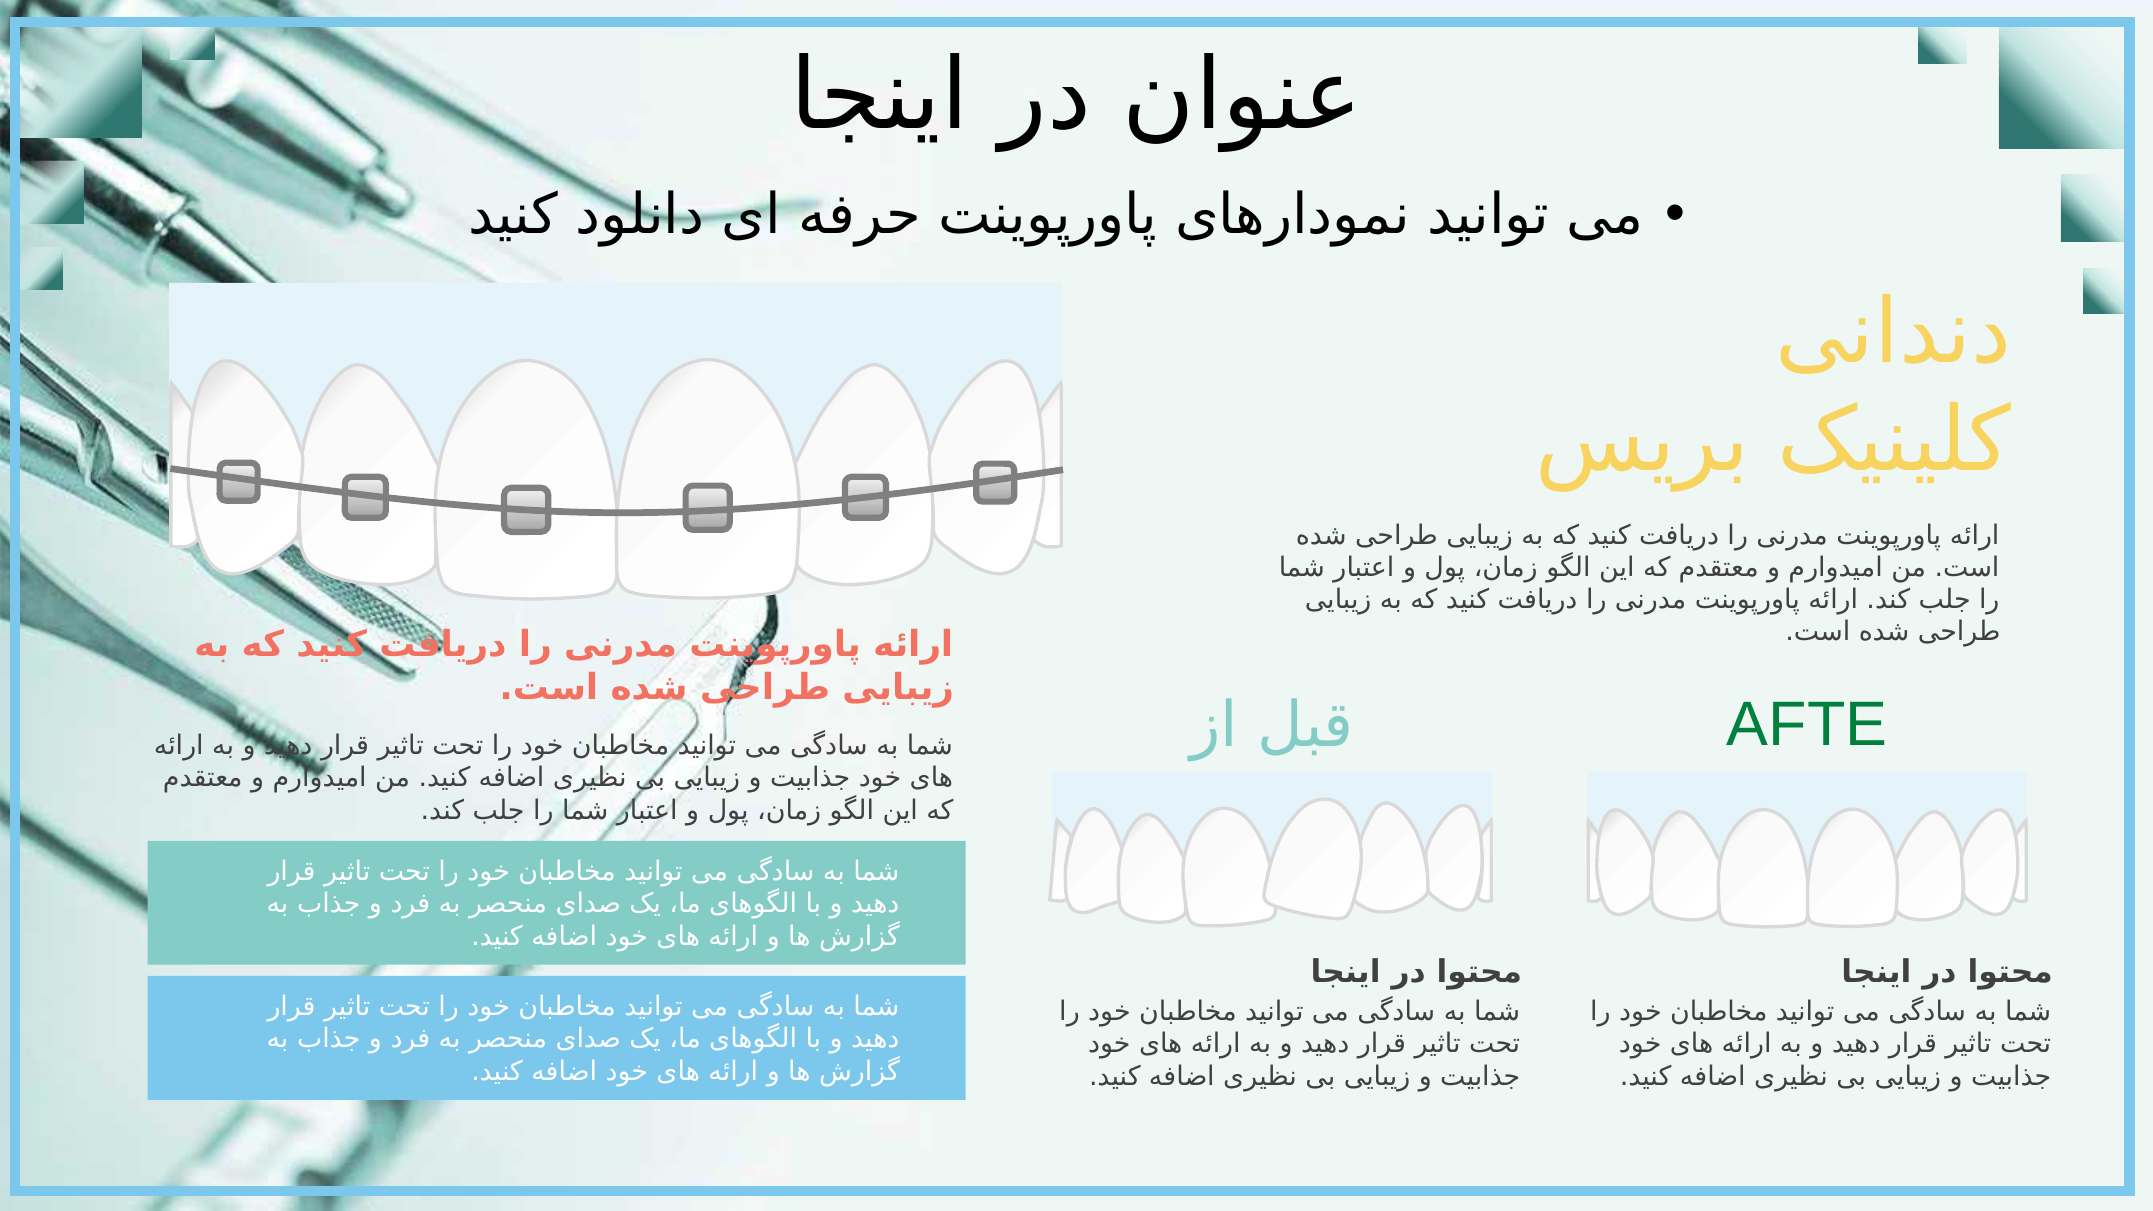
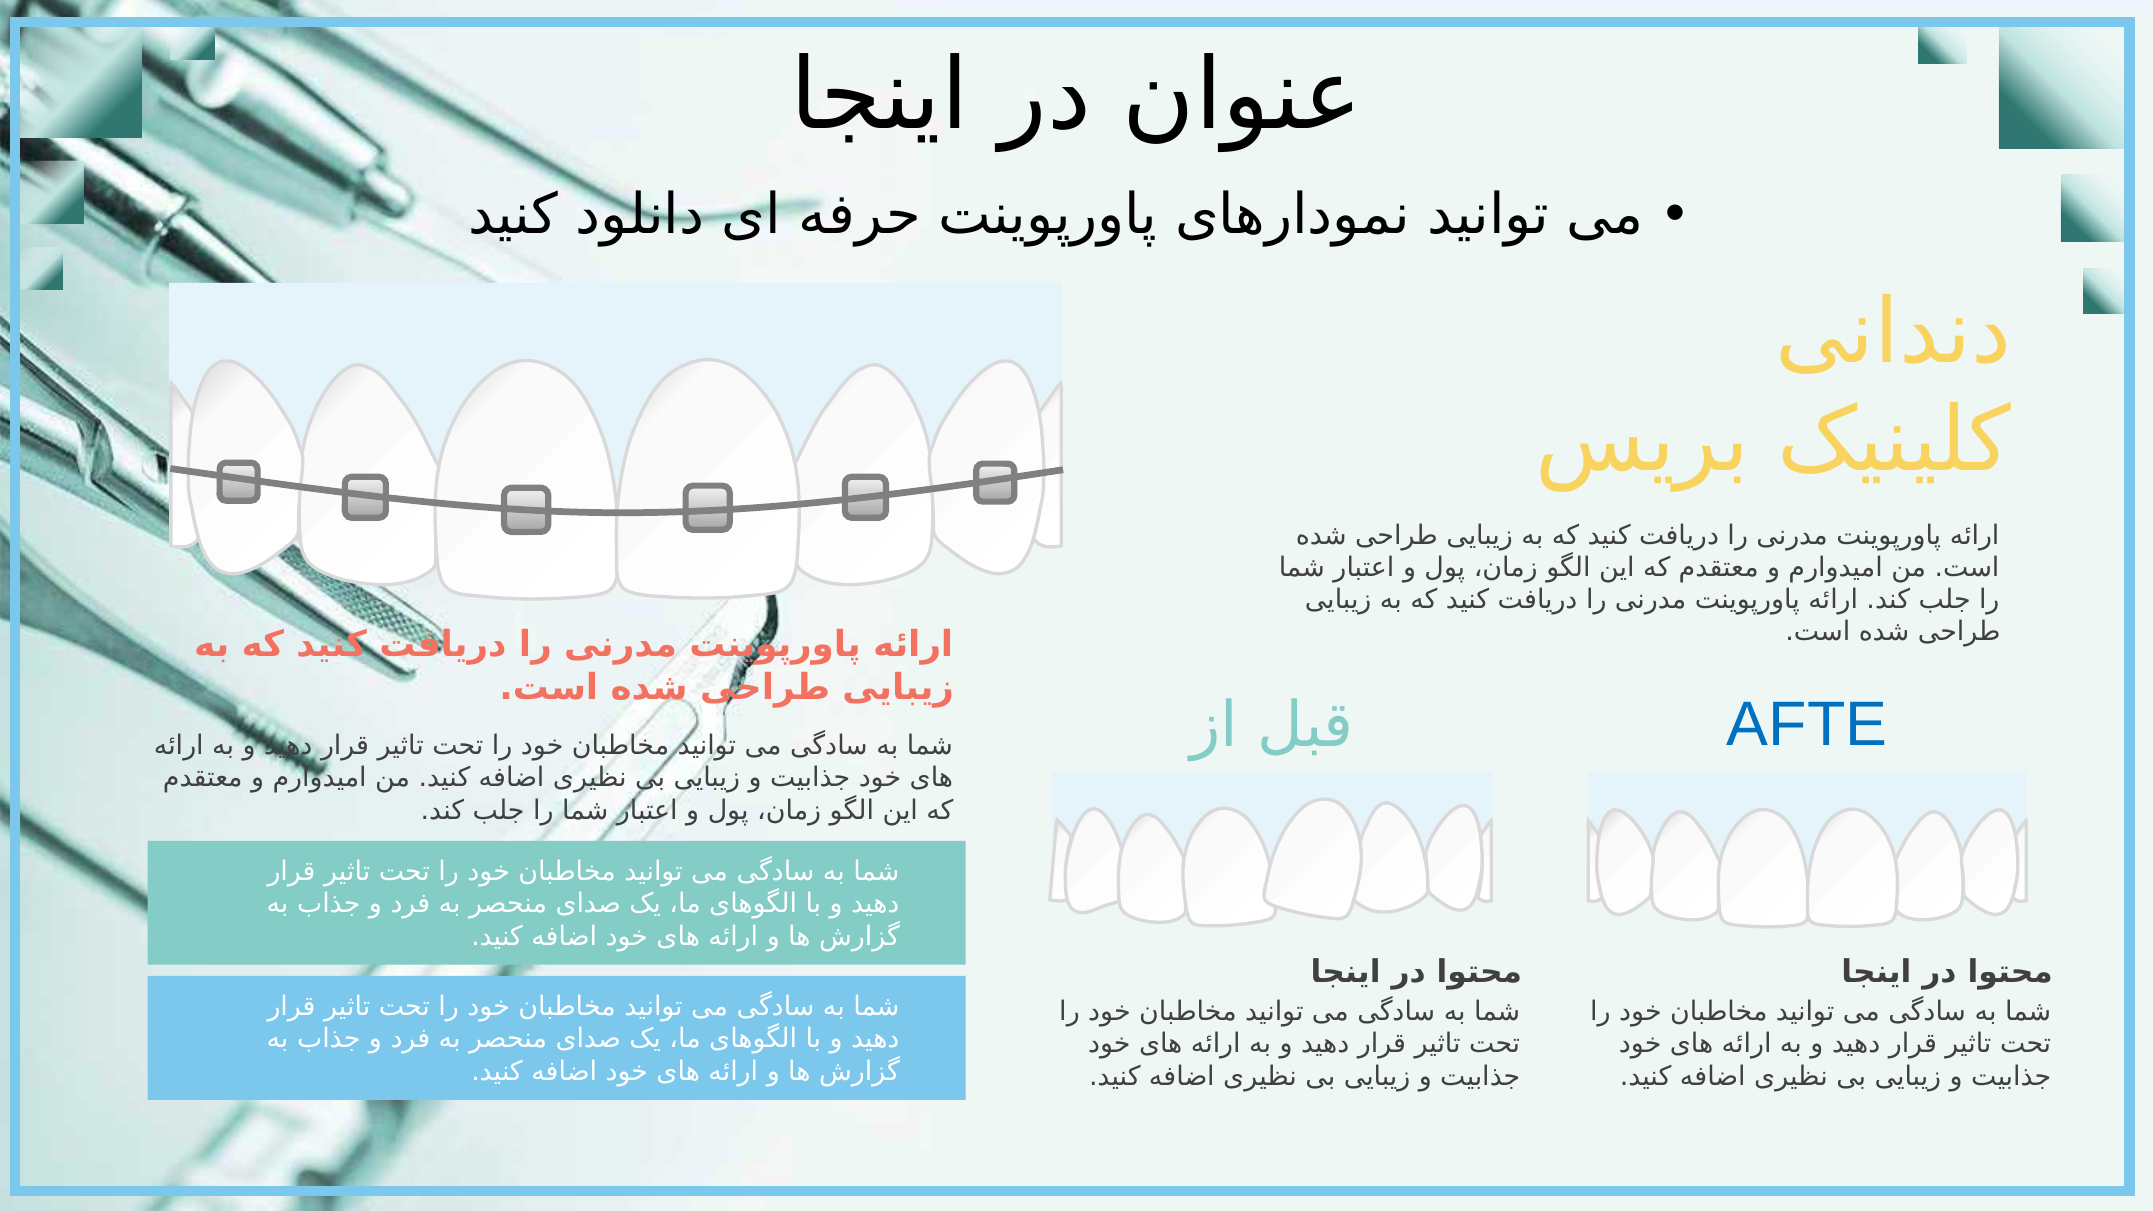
AFTE colour: green -> blue
